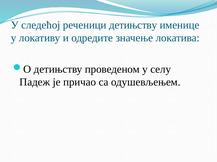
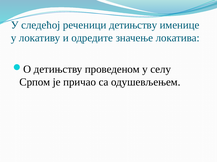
Падеж: Падеж -> Српом
